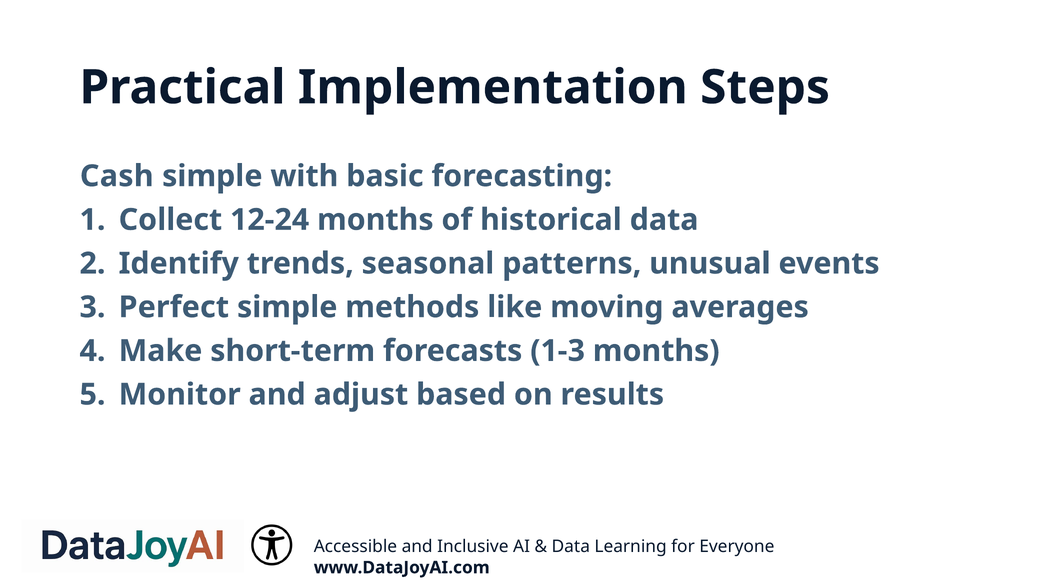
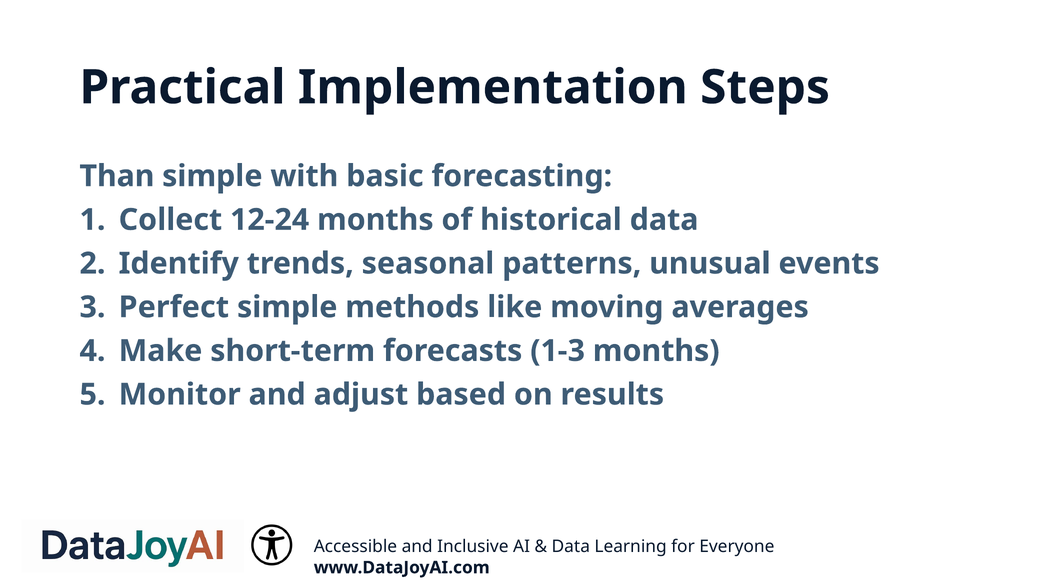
Cash: Cash -> Than
